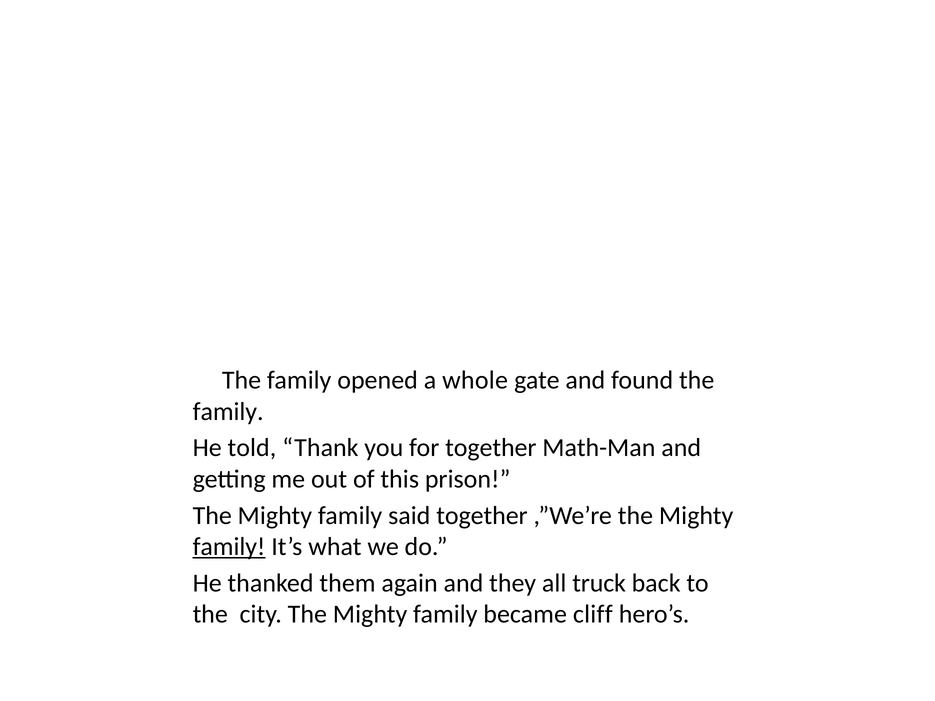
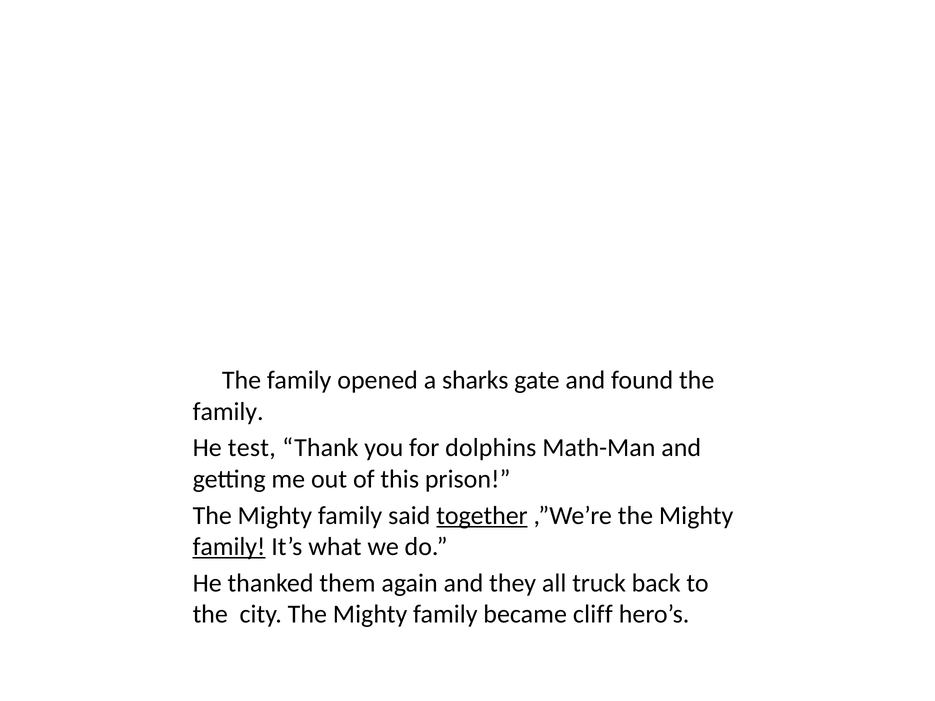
whole: whole -> sharks
told: told -> test
for together: together -> dolphins
together at (482, 516) underline: none -> present
